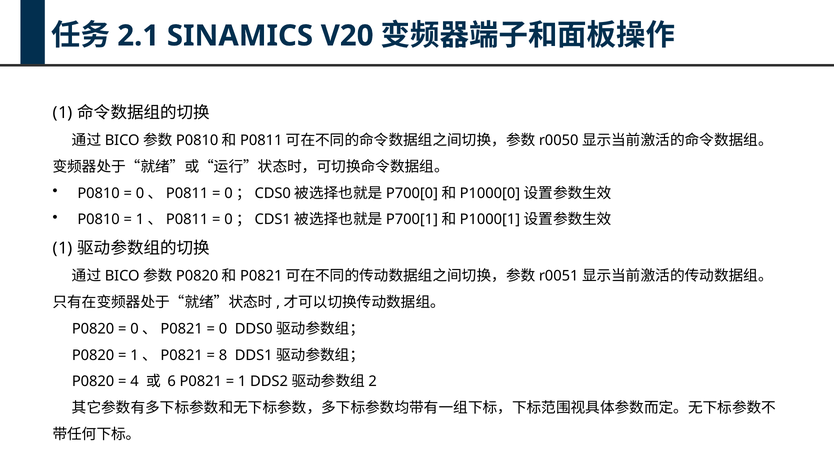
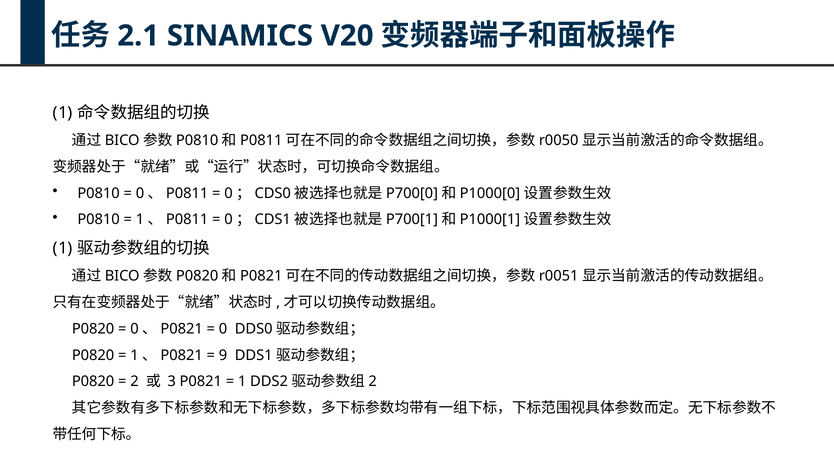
8: 8 -> 9
4: 4 -> 2
6: 6 -> 3
